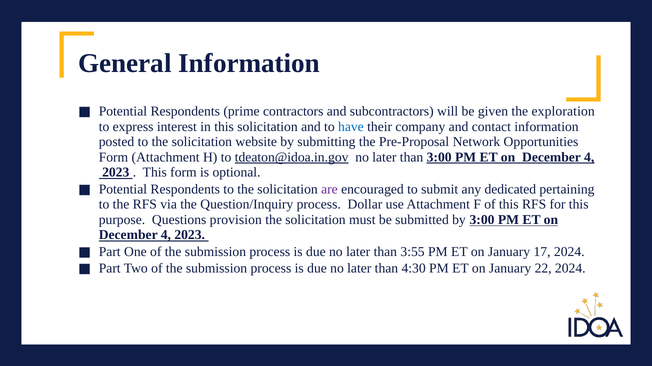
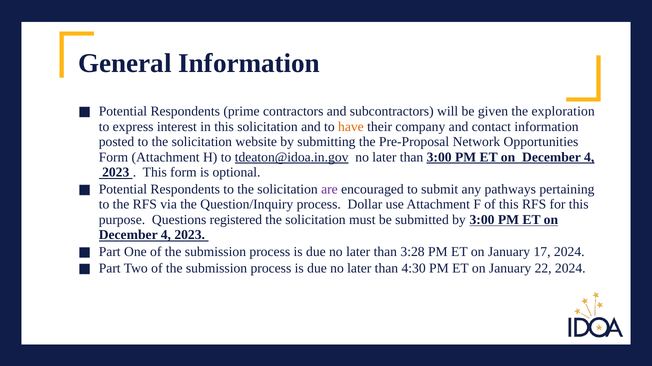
have colour: blue -> orange
dedicated: dedicated -> pathways
provision: provision -> registered
3:55: 3:55 -> 3:28
